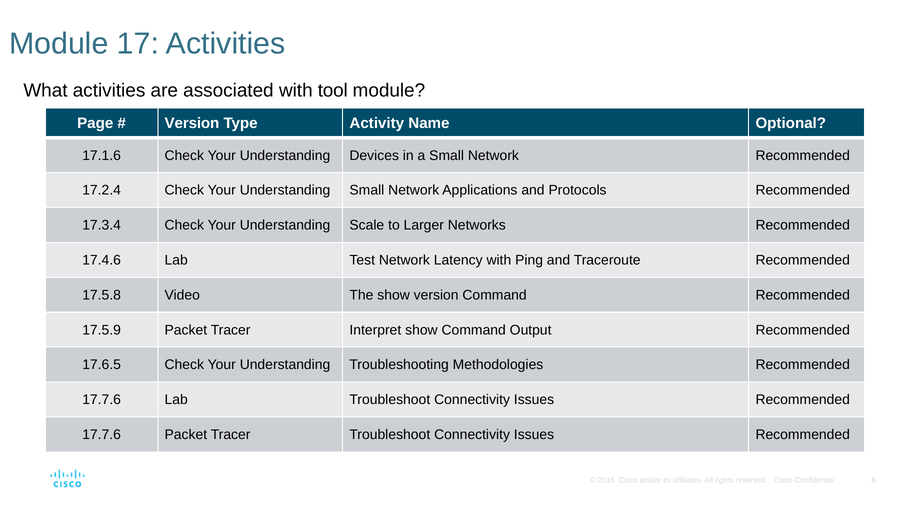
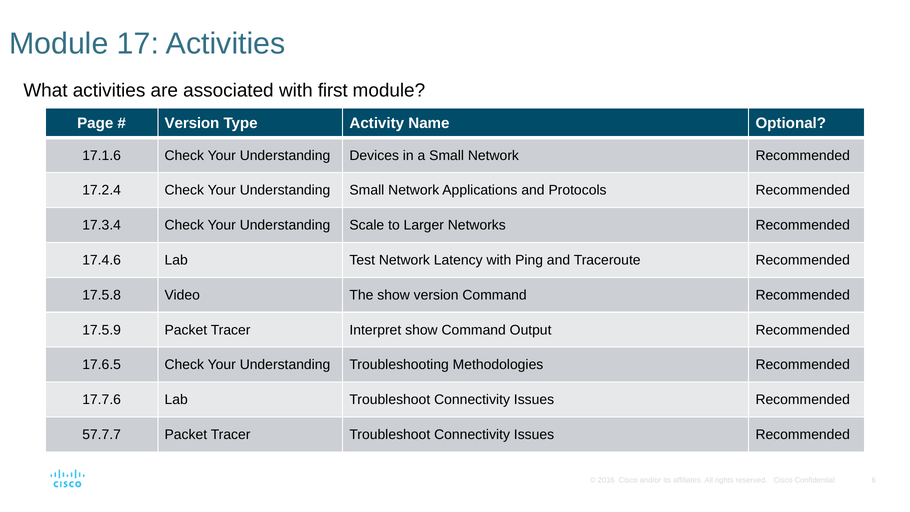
tool: tool -> first
17.7.6 at (102, 435): 17.7.6 -> 57.7.7
